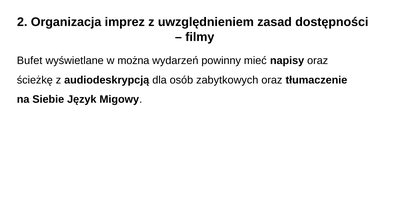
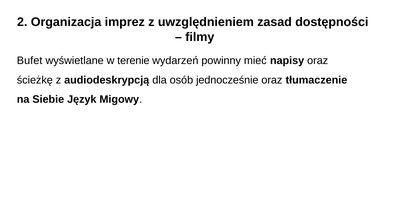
można: można -> terenie
zabytkowych: zabytkowych -> jednocześnie
